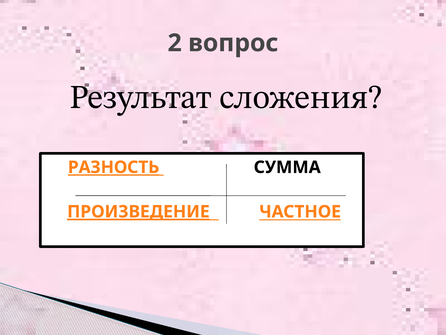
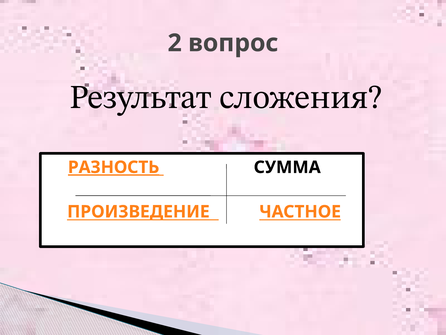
ПРОИЗВЕДЕНИЕ underline: present -> none
